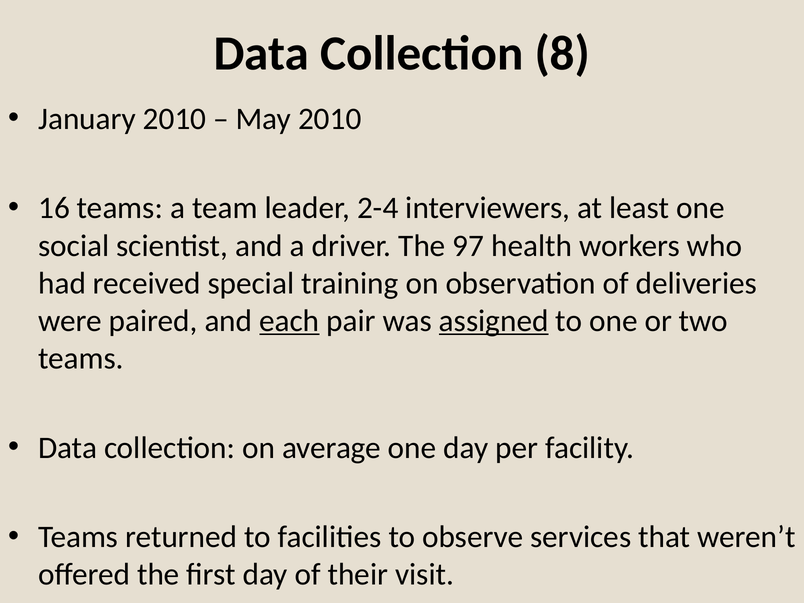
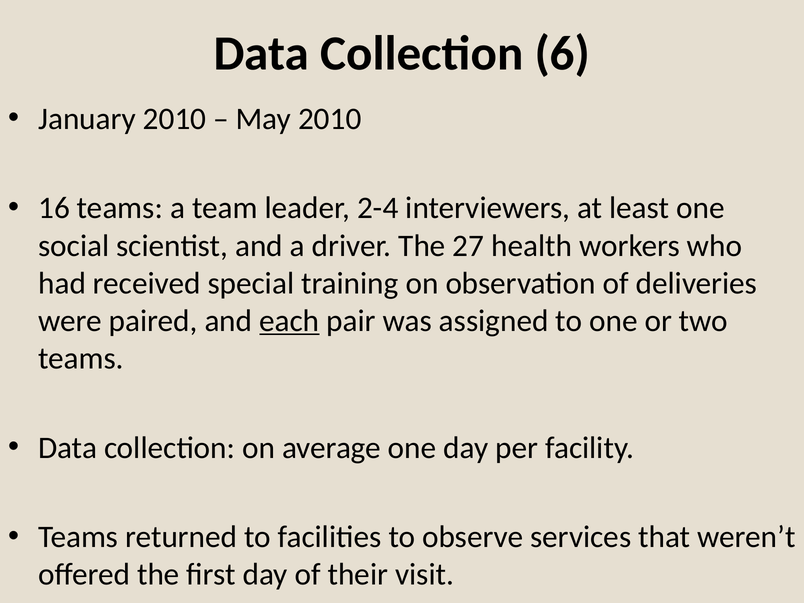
8: 8 -> 6
97: 97 -> 27
assigned underline: present -> none
